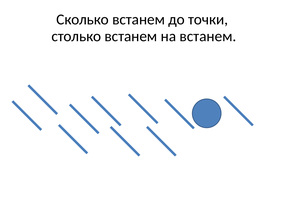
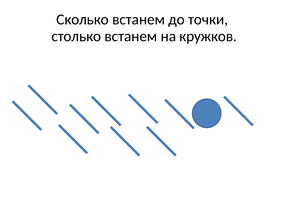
на встанем: встанем -> кружков
